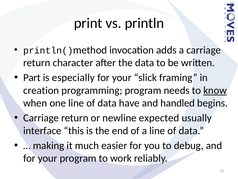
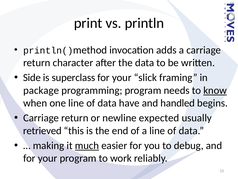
Part: Part -> Side
especially: especially -> superclass
creation: creation -> package
interface: interface -> retrieved
much underline: none -> present
